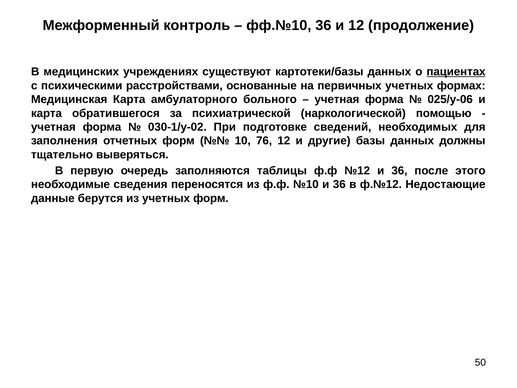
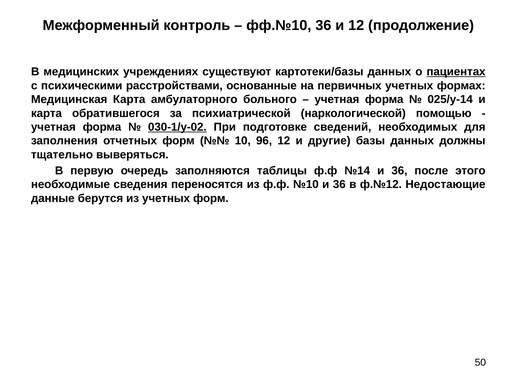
025/у-06: 025/у-06 -> 025/у-14
030-1/у-02 underline: none -> present
76: 76 -> 96
№12: №12 -> №14
